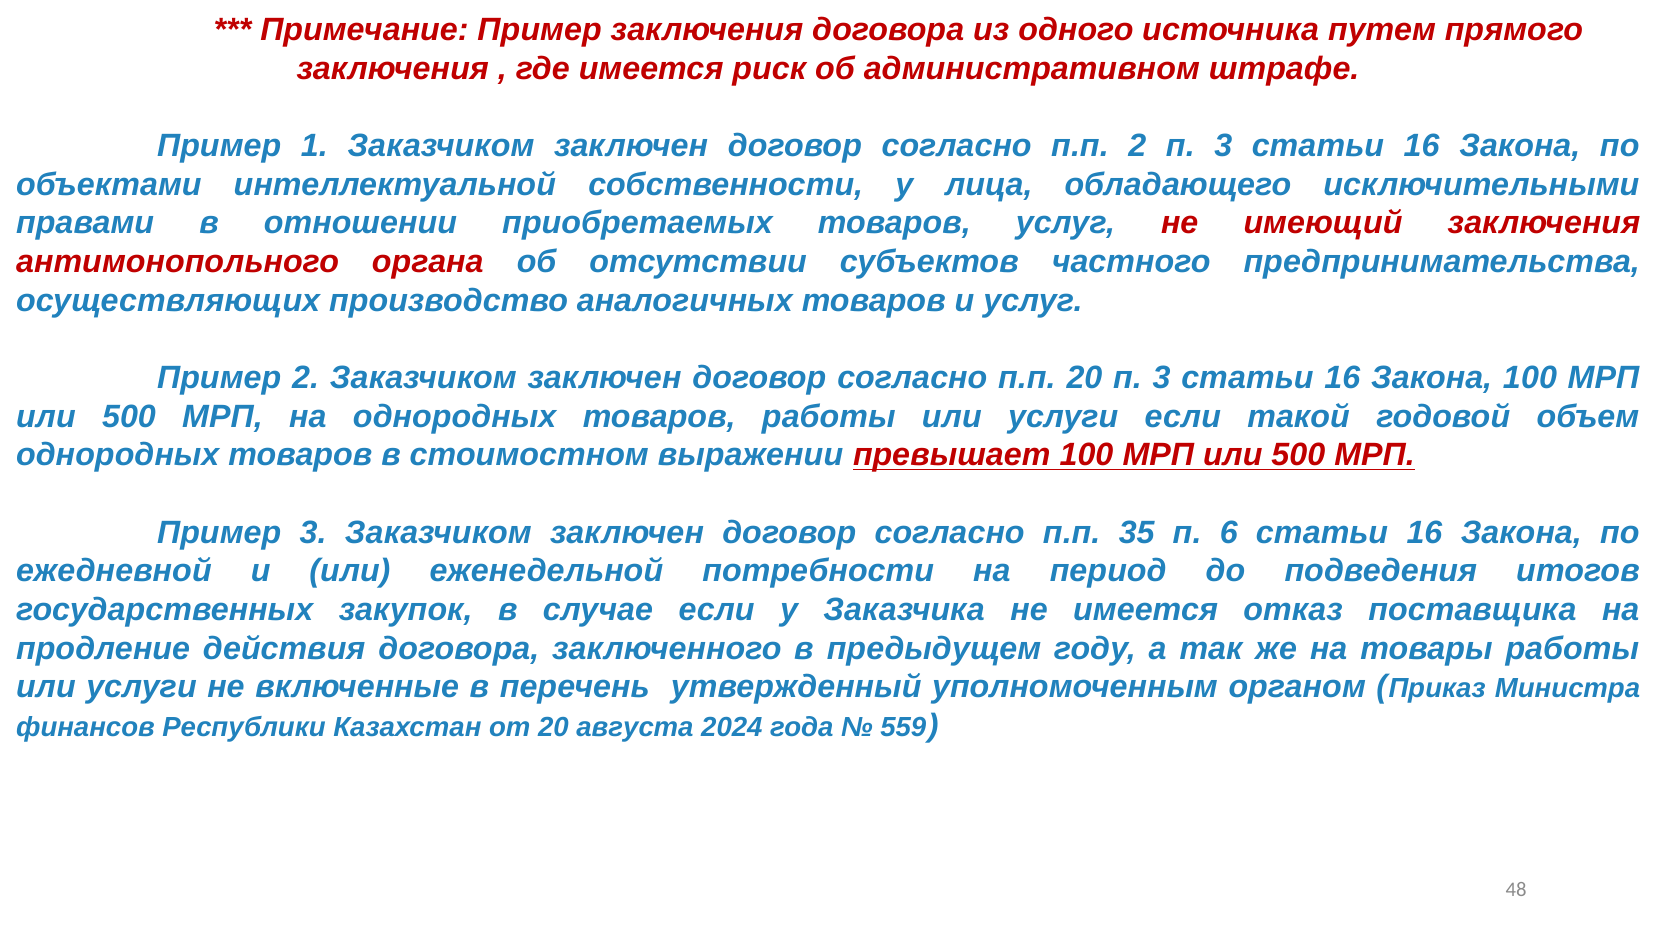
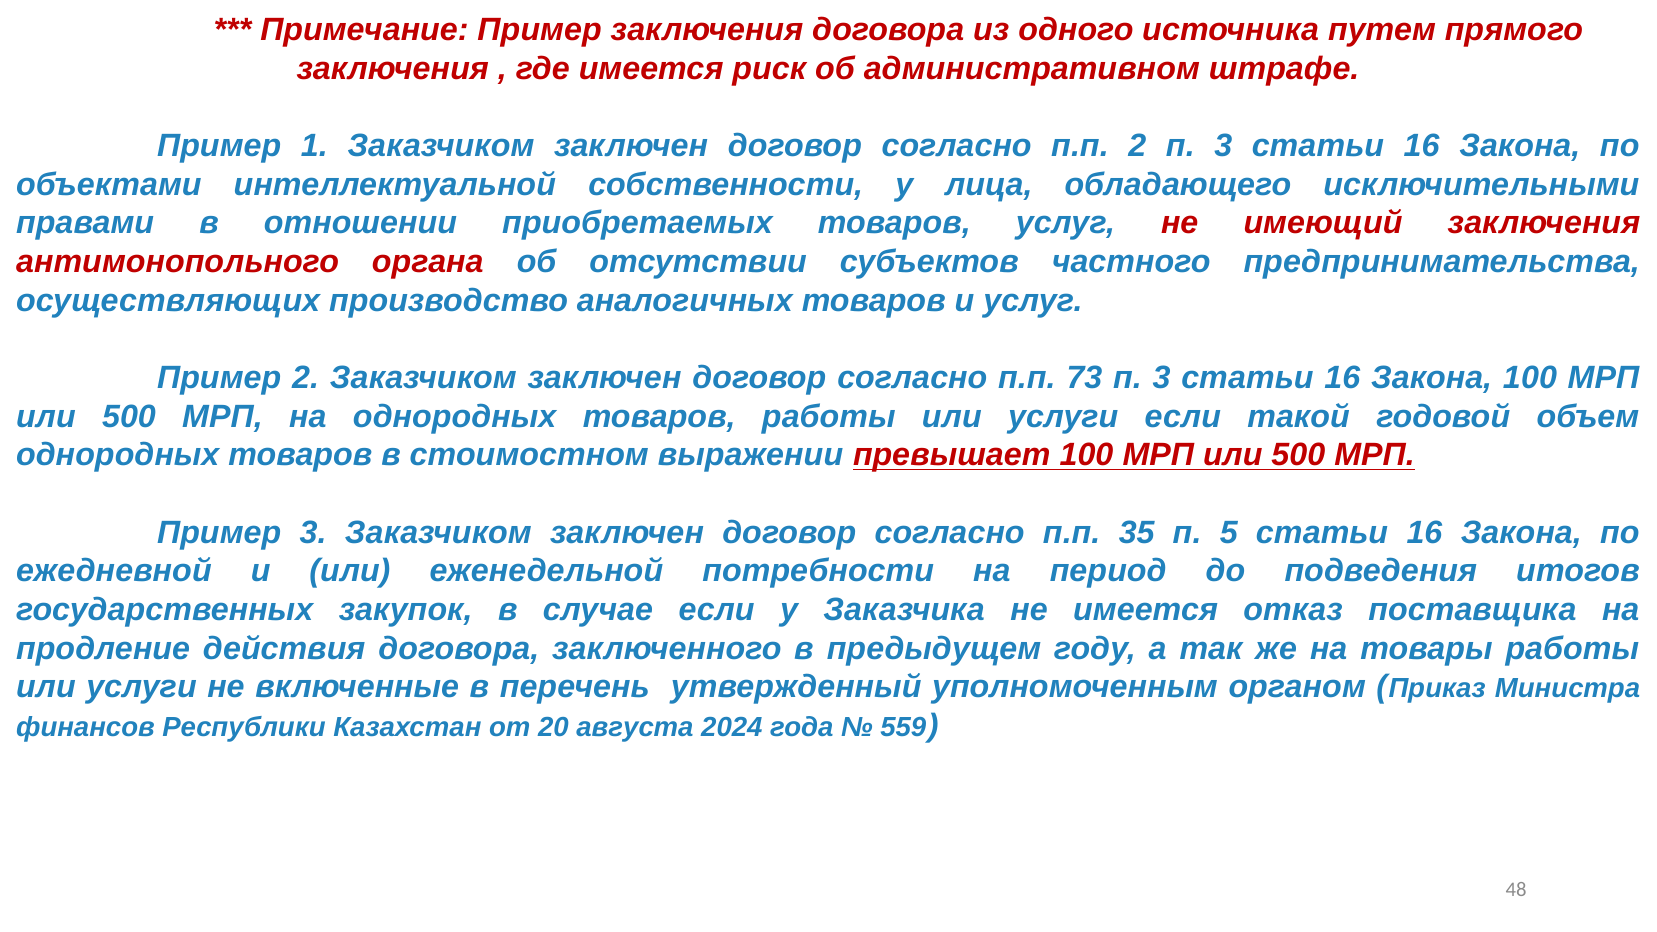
п.п 20: 20 -> 73
6: 6 -> 5
